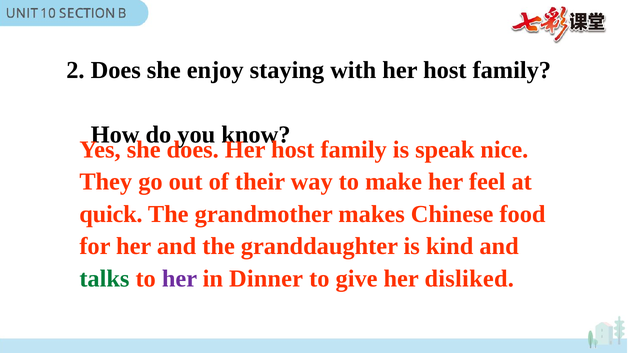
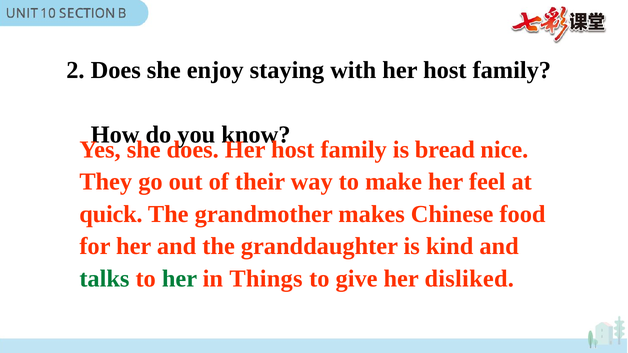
speak: speak -> bread
her at (179, 279) colour: purple -> green
Dinner: Dinner -> Things
